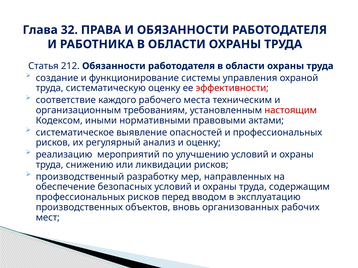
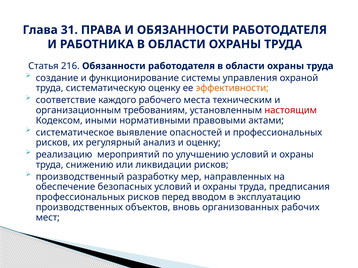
32: 32 -> 31
212: 212 -> 216
эффективности colour: red -> orange
содержащим: содержащим -> предписания
